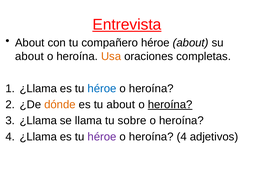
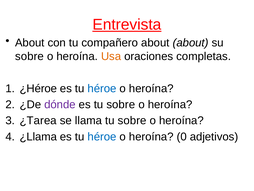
compañero héroe: héroe -> about
about at (29, 56): about -> sobre
¿Llama at (38, 88): ¿Llama -> ¿Héroe
dónde colour: orange -> purple
es tu about: about -> sobre
heroína at (170, 104) underline: present -> none
¿Llama at (38, 120): ¿Llama -> ¿Tarea
héroe at (102, 136) colour: purple -> blue
4 at (182, 136): 4 -> 0
